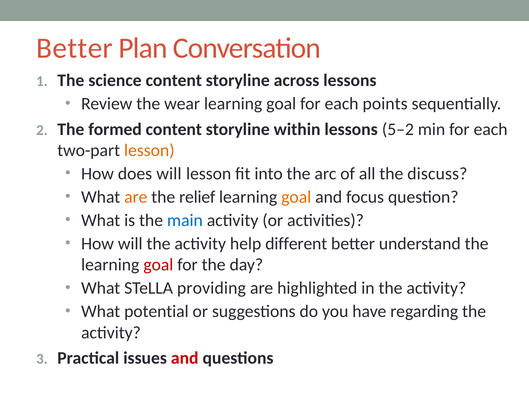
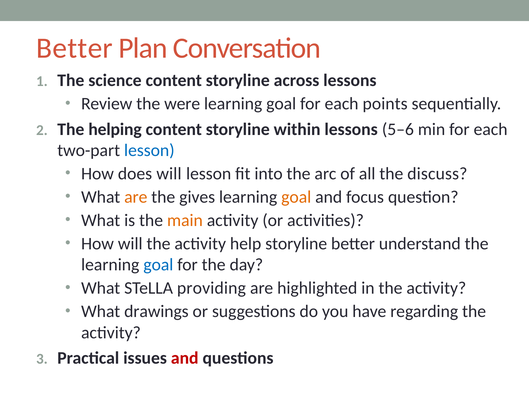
wear: wear -> were
formed: formed -> helping
5–2: 5–2 -> 5–6
lesson at (149, 151) colour: orange -> blue
relief: relief -> gives
main colour: blue -> orange
help different: different -> storyline
goal at (158, 265) colour: red -> blue
potential: potential -> drawings
